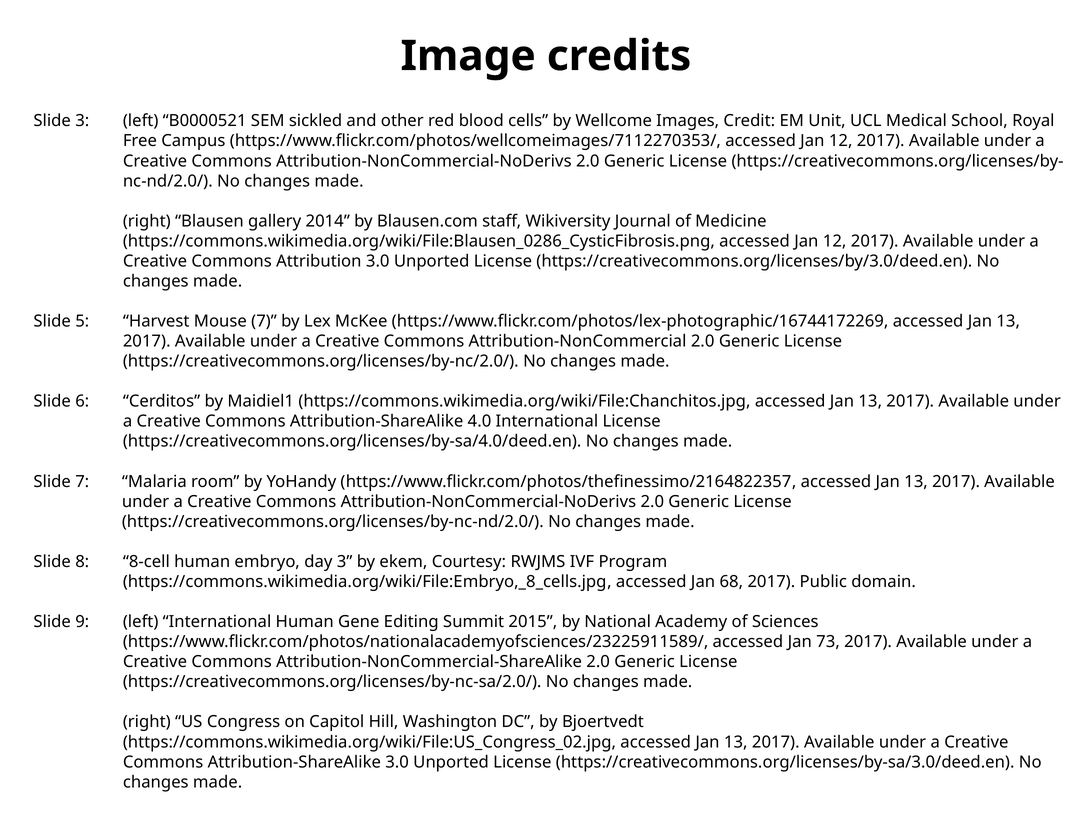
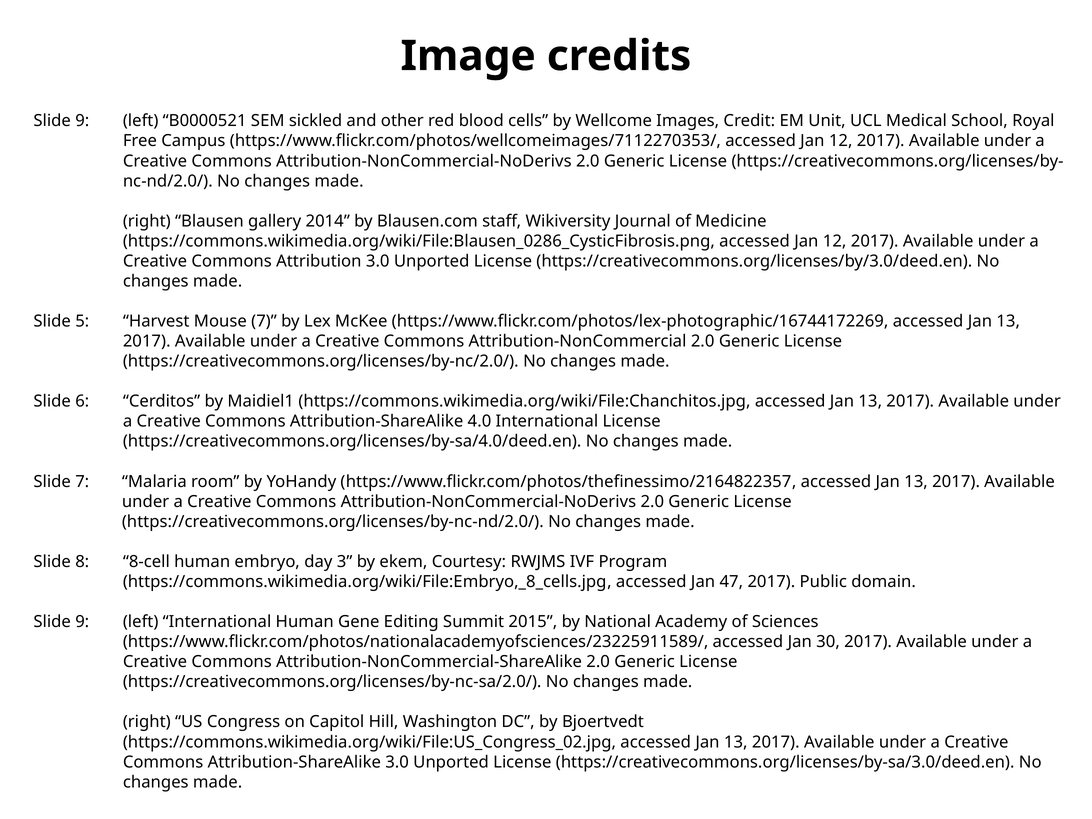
3 at (82, 121): 3 -> 9
68: 68 -> 47
73: 73 -> 30
